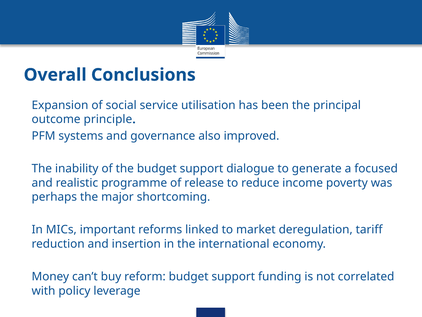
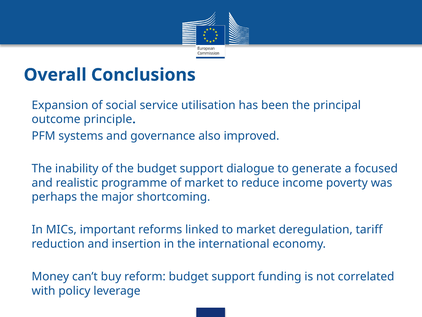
of release: release -> market
